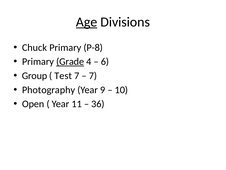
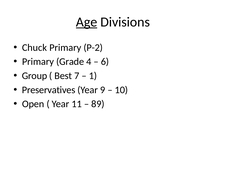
P-8: P-8 -> P-2
Grade underline: present -> none
Test: Test -> Best
7 at (93, 76): 7 -> 1
Photography: Photography -> Preservatives
36: 36 -> 89
